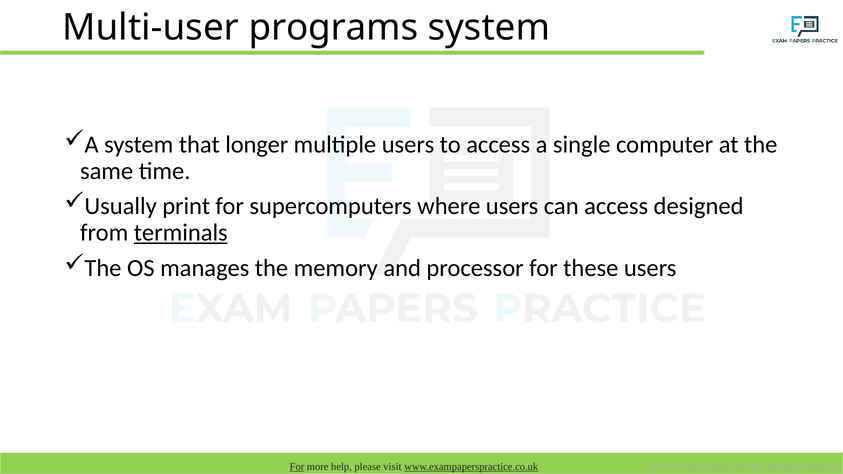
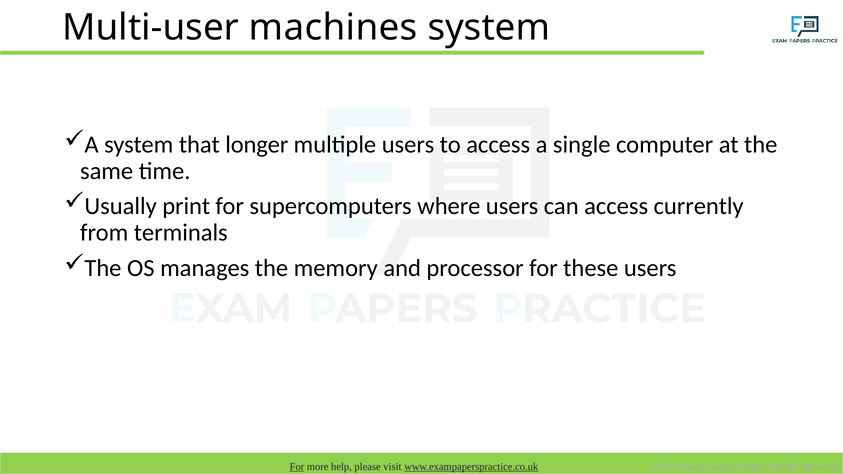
programs: programs -> machines
designed: designed -> currently
terminals underline: present -> none
